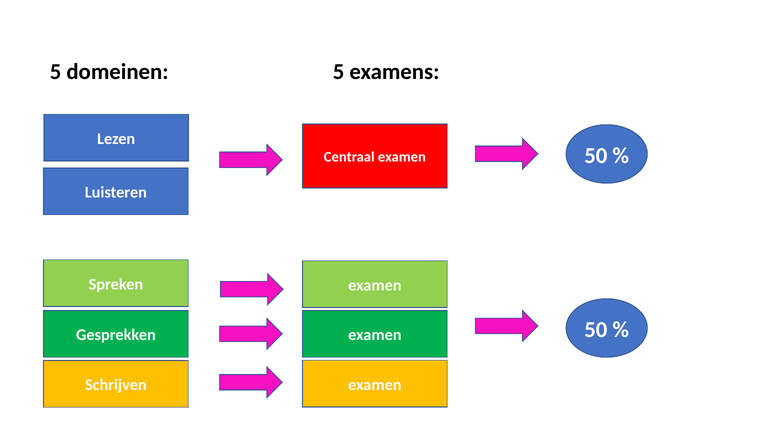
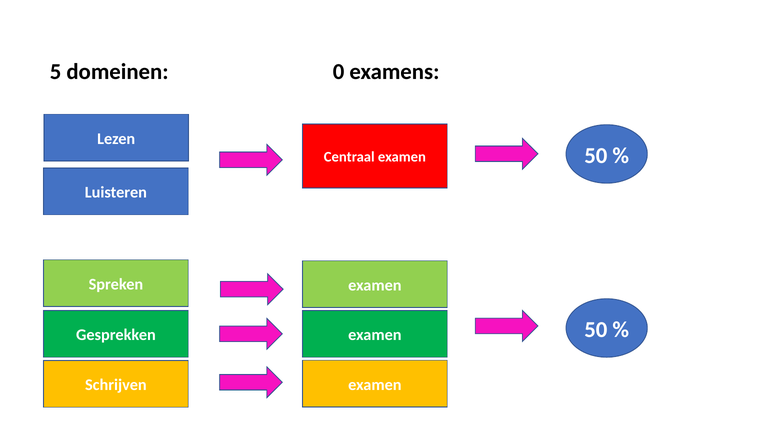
domeinen 5: 5 -> 0
